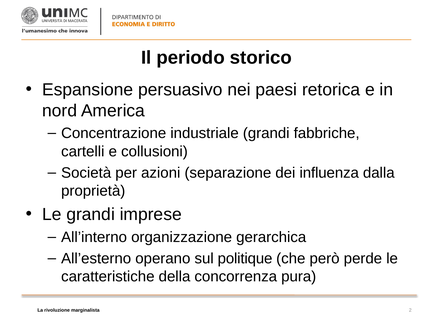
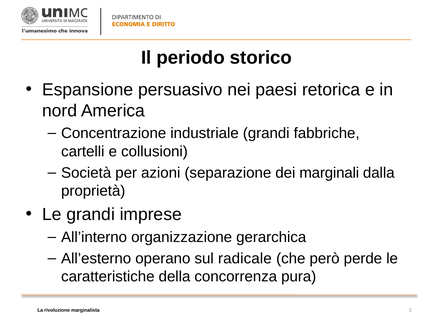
influenza: influenza -> marginali
politique: politique -> radicale
